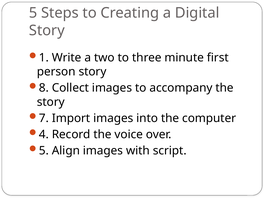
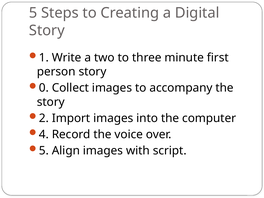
8: 8 -> 0
7: 7 -> 2
